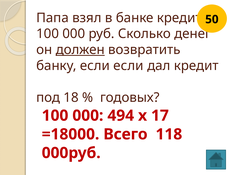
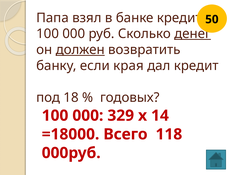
денег underline: none -> present
если если: если -> края
494: 494 -> 329
17: 17 -> 14
